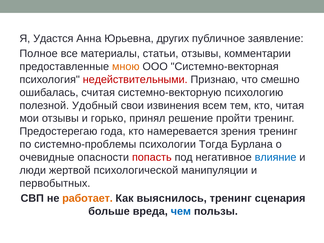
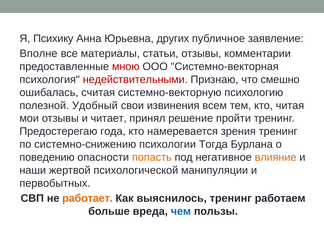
Удастся: Удастся -> Психику
Полное: Полное -> Вполне
мною colour: orange -> red
горько: горько -> читает
системно-проблемы: системно-проблемы -> системно-снижению
очевидные: очевидные -> поведению
попасть colour: red -> orange
влияние colour: blue -> orange
люди: люди -> нaши
сценария: сценария -> работаем
